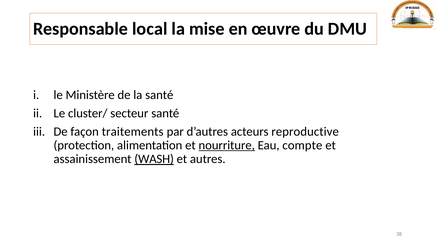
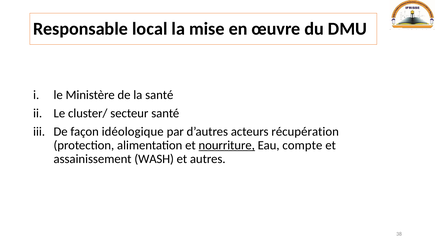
traitements: traitements -> idéologique
reproductive: reproductive -> récupération
WASH underline: present -> none
